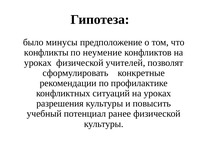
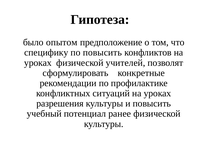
минусы: минусы -> опытом
конфликты: конфликты -> специфику
по неумение: неумение -> повысить
